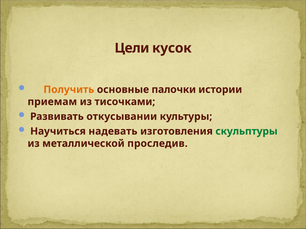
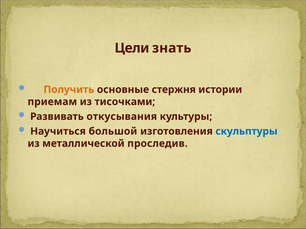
кусок: кусок -> знать
палочки: палочки -> стержня
откусывании: откусывании -> откусывания
надевать: надевать -> большой
скульптуры colour: green -> blue
